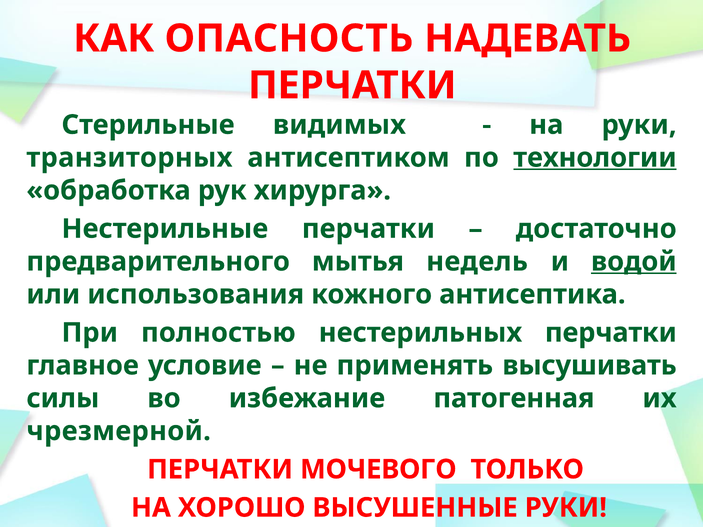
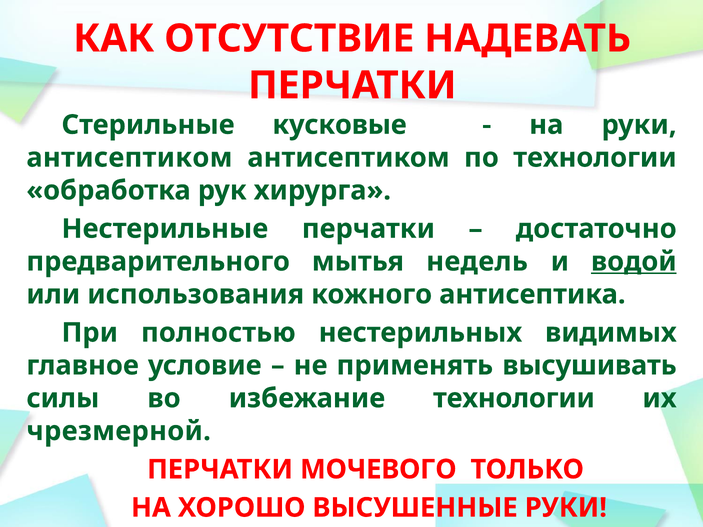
ОПАСНОСТЬ: ОПАСНОСТЬ -> ОТСУТСТВИЕ
видимых: видимых -> кусковые
транзиторных at (129, 158): транзиторных -> антисептиком
технологии at (595, 158) underline: present -> none
нестерильных перчатки: перчатки -> видимых
избежание патогенная: патогенная -> технологии
